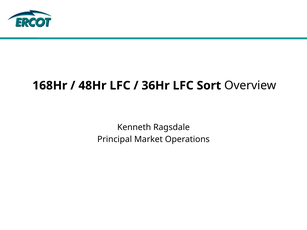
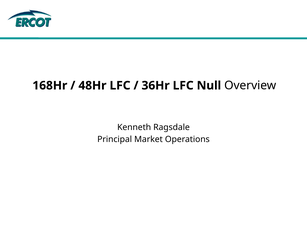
Sort: Sort -> Null
